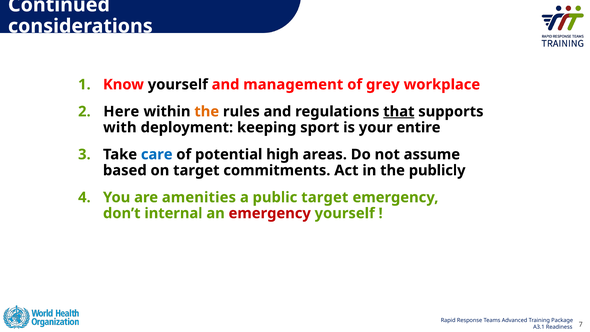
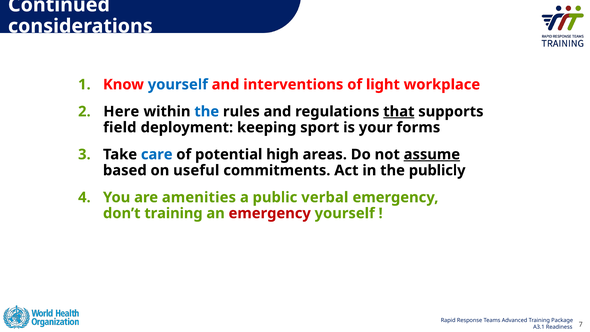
yourself at (178, 85) colour: black -> blue
management: management -> interventions
grey: grey -> light
the at (207, 111) colour: orange -> blue
with: with -> field
entire: entire -> forms
assume underline: none -> present
on target: target -> useful
public target: target -> verbal
don’t internal: internal -> training
